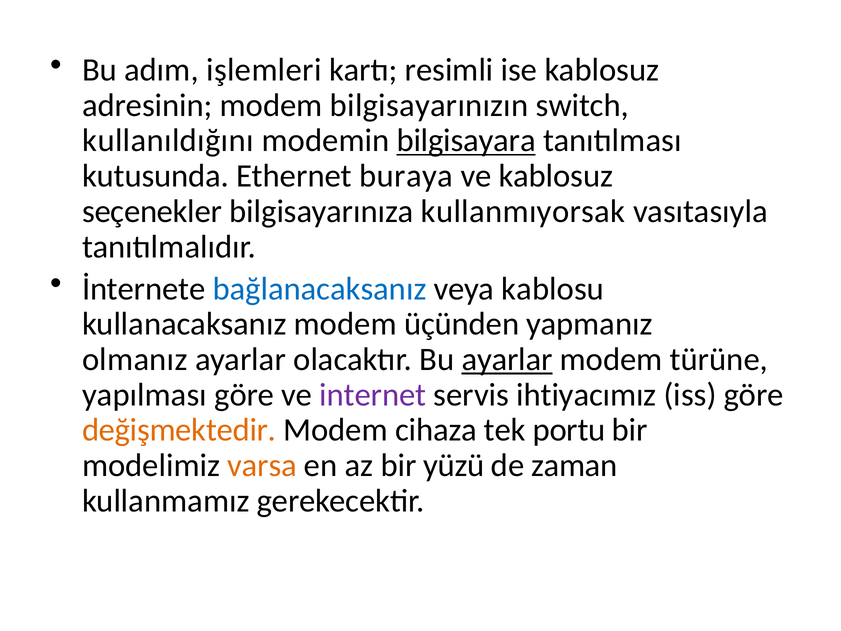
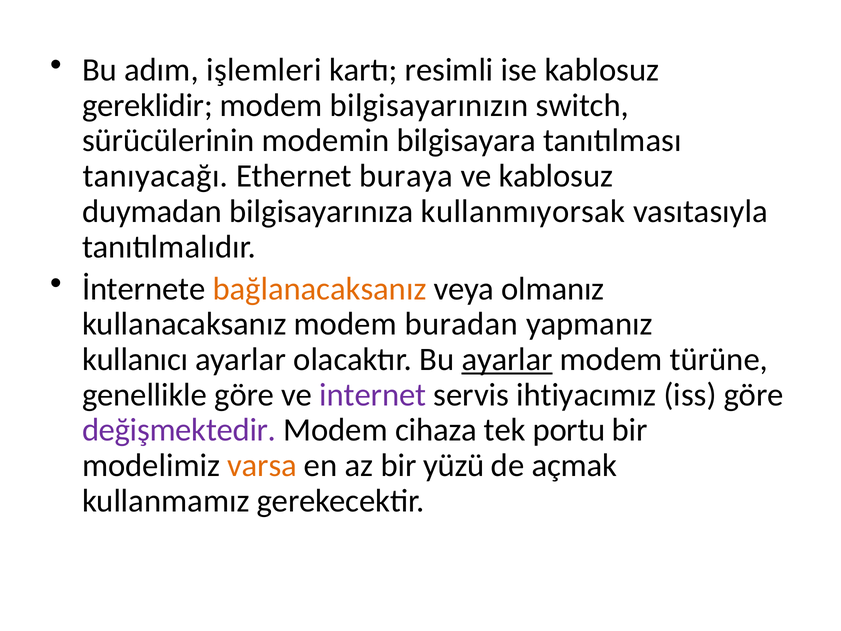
adresinin: adresinin -> gereklidir
kullanıldığını: kullanıldığını -> sürücülerinin
bilgisayara underline: present -> none
kutusunda: kutusunda -> tanıyacağı
seçenekler: seçenekler -> duymadan
bağlanacaksanız colour: blue -> orange
kablosu: kablosu -> olmanız
üçünden: üçünden -> buradan
olmanız: olmanız -> kullanıcı
yapılması: yapılması -> genellikle
değişmektedir colour: orange -> purple
zaman: zaman -> açmak
